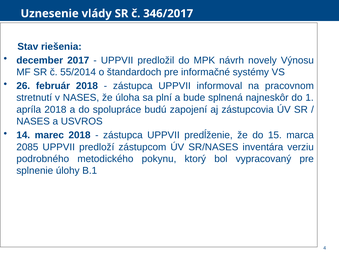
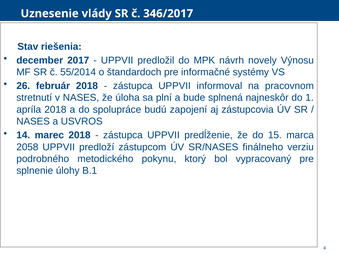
2085: 2085 -> 2058
inventára: inventára -> finálneho
